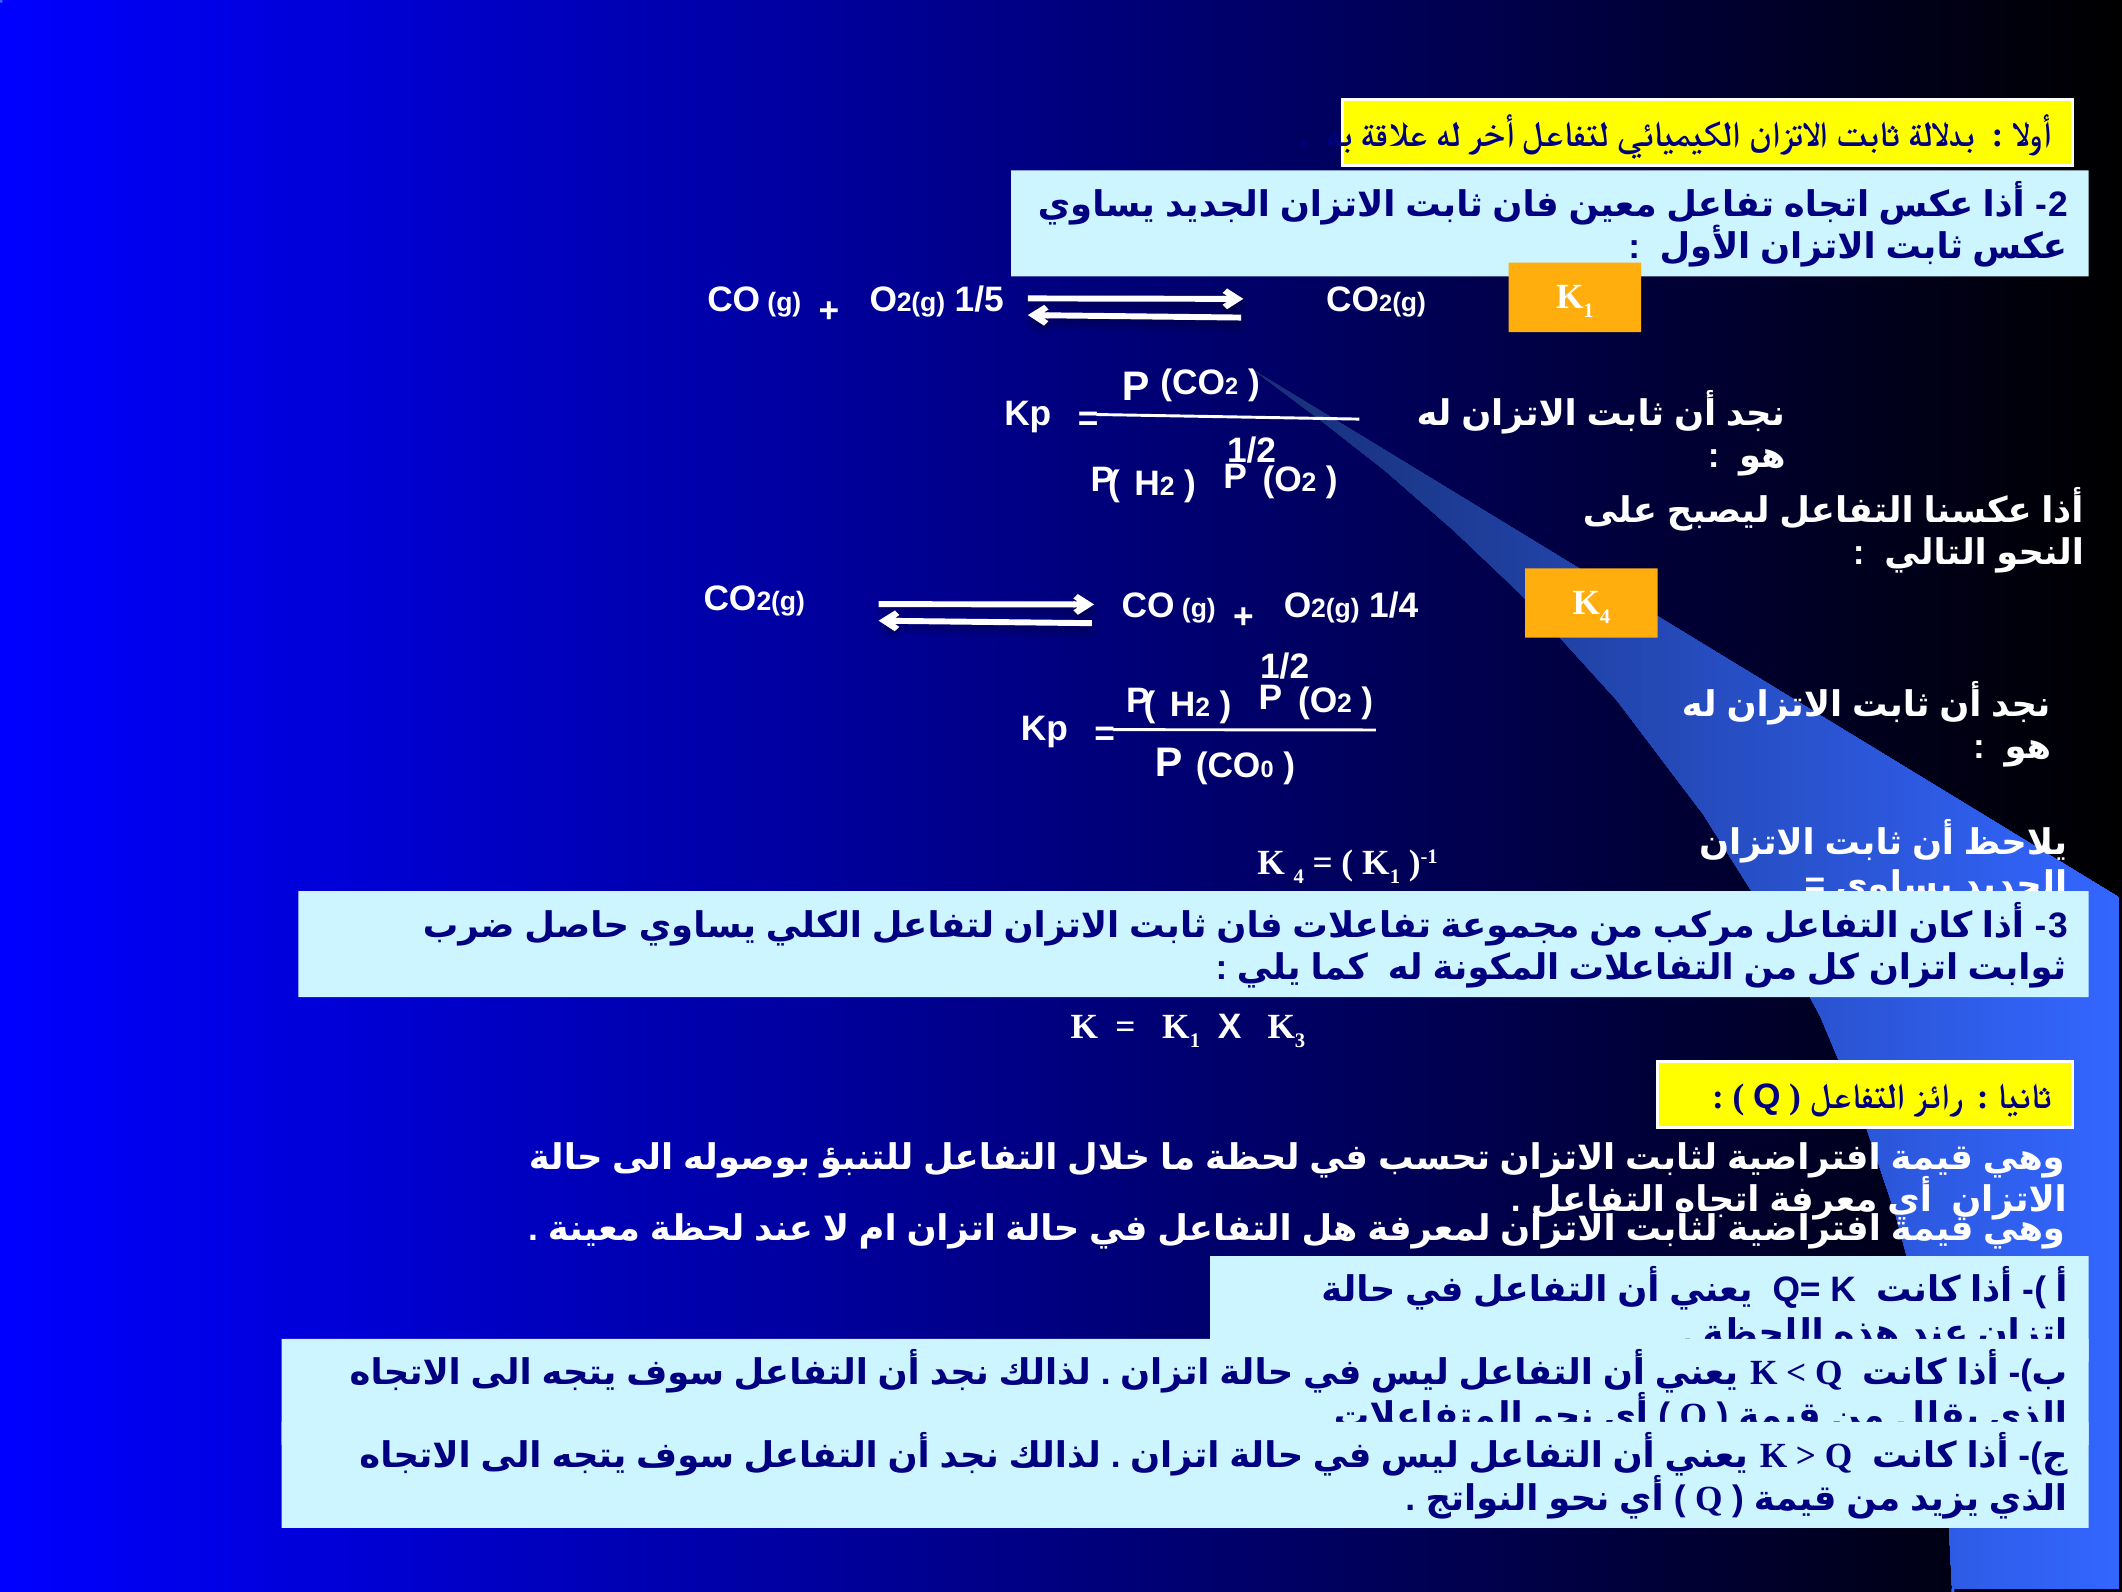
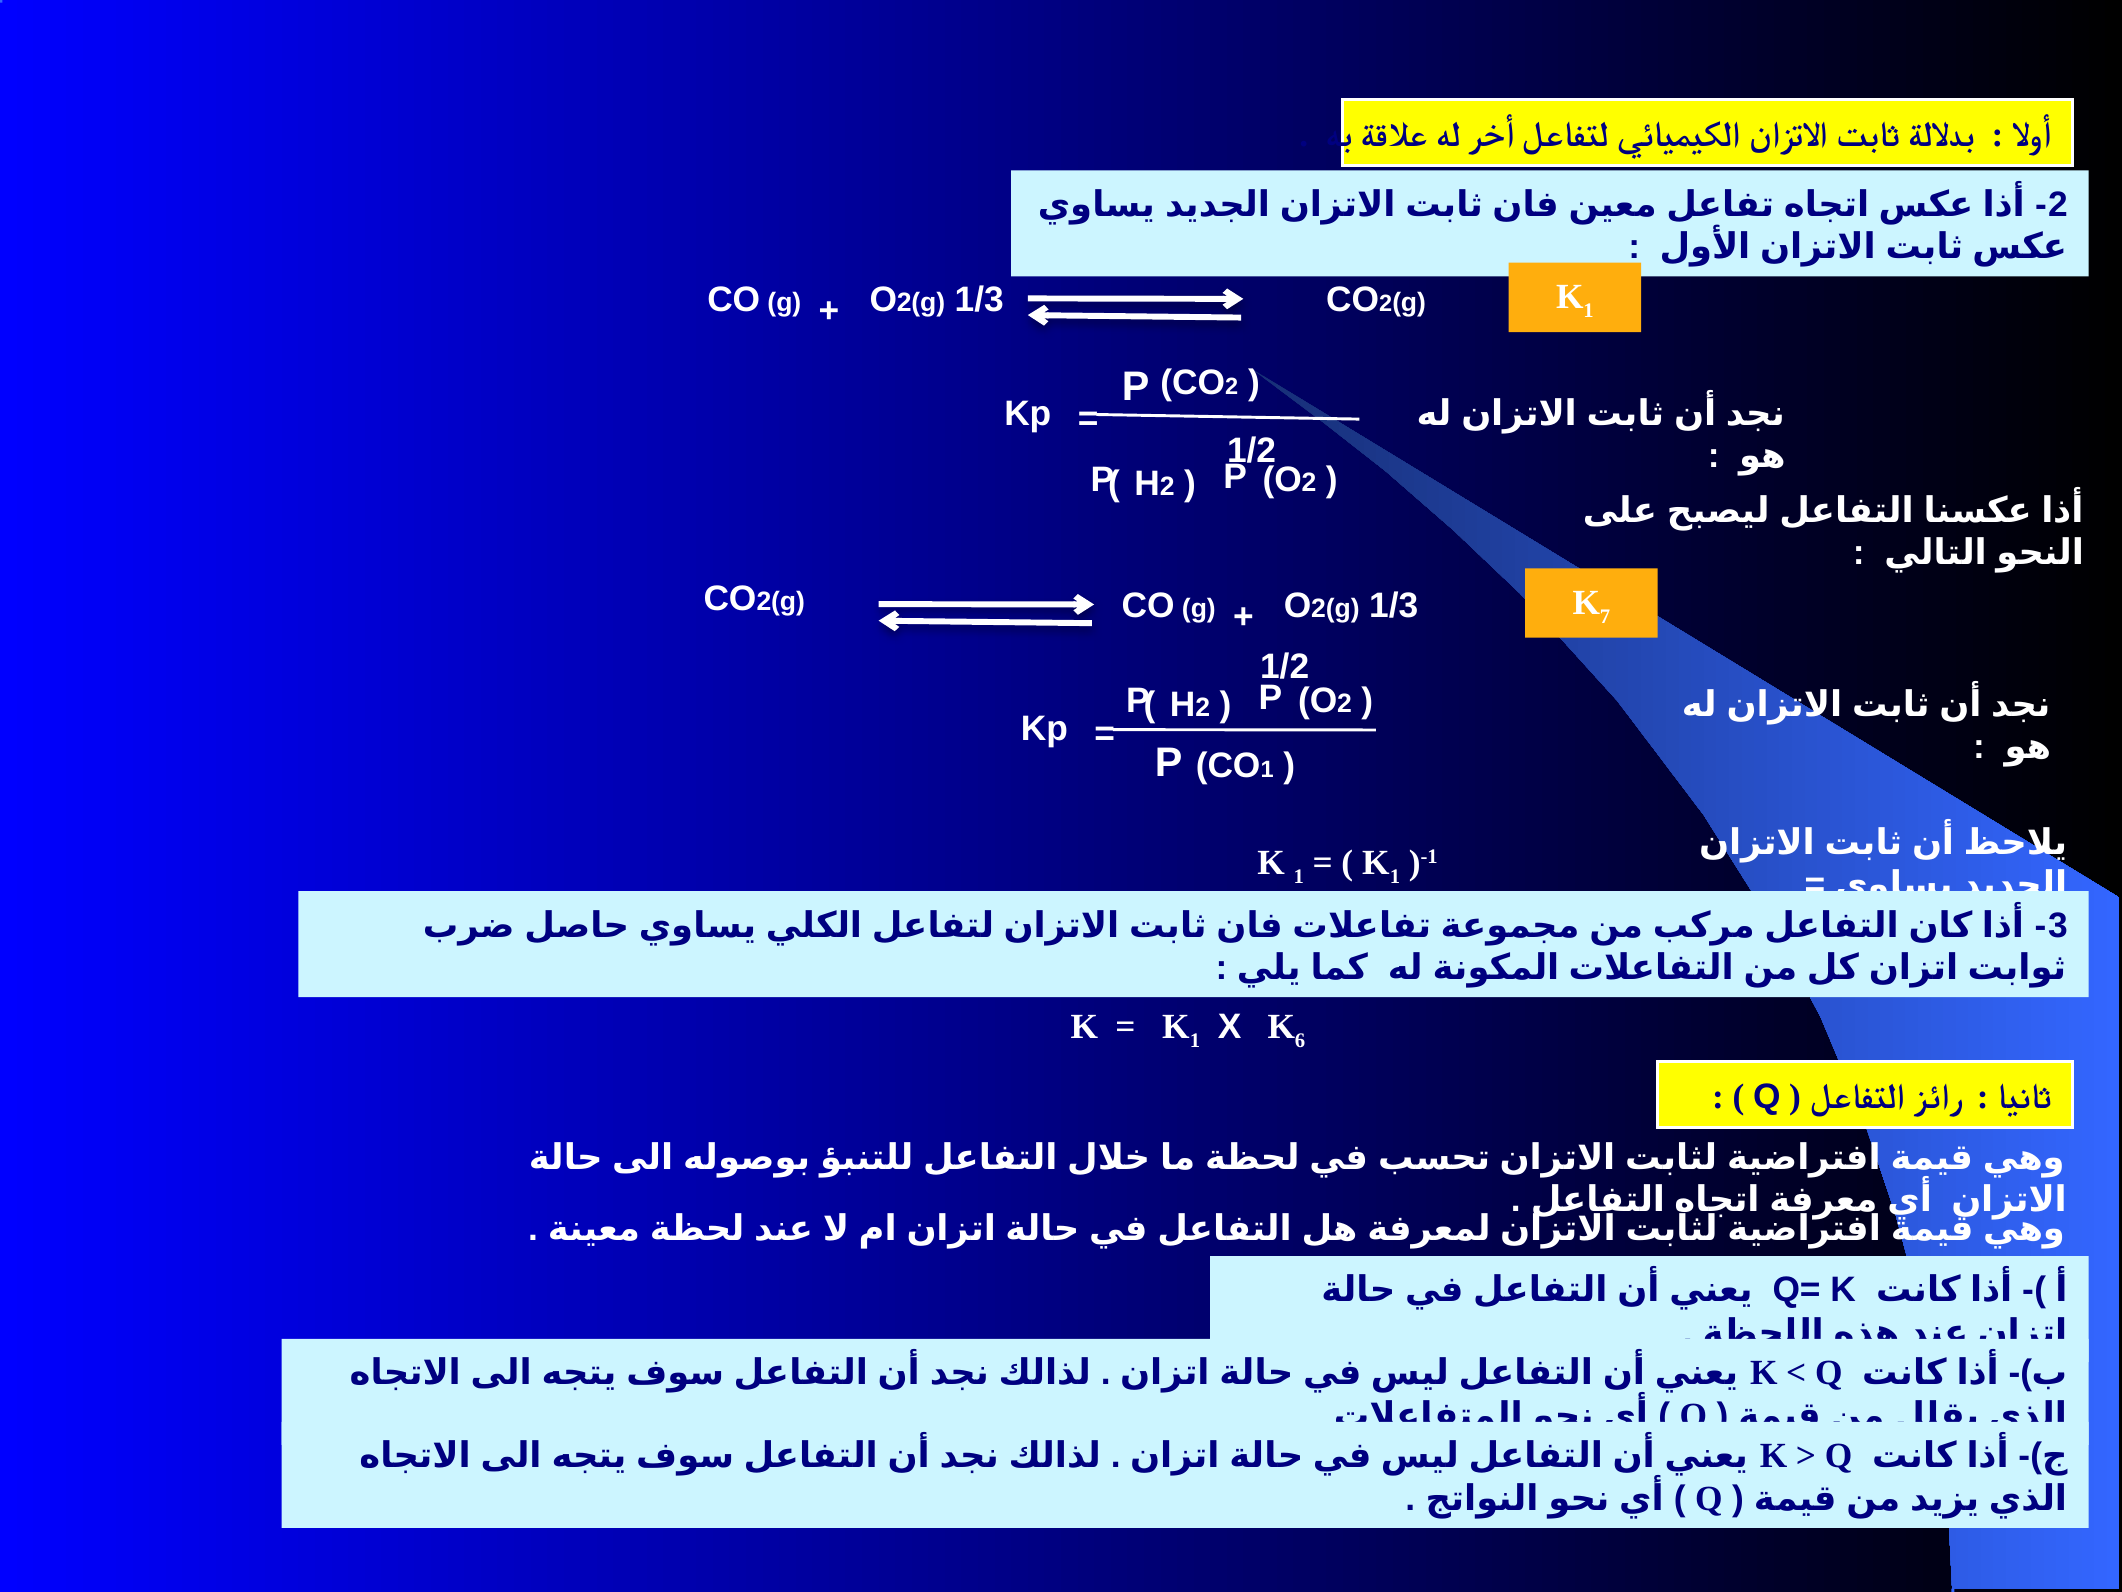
1/5 at (979, 300): 1/5 -> 1/3
4 at (1605, 616): 4 -> 7
1/4 at (1394, 605): 1/4 -> 1/3
CO 0: 0 -> 1
4 at (1299, 876): 4 -> 1
K 3: 3 -> 6
